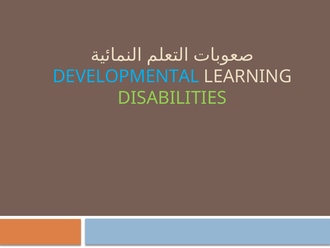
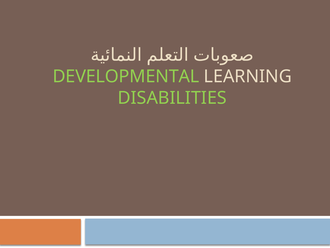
DEVELOPMENTAL colour: light blue -> light green
